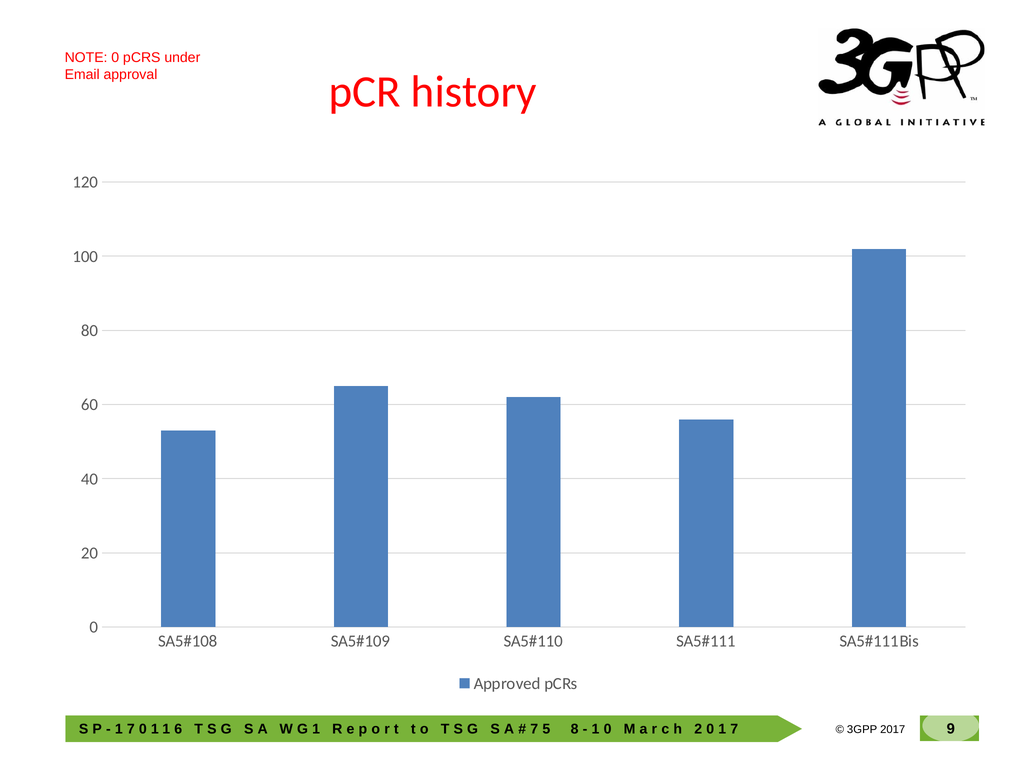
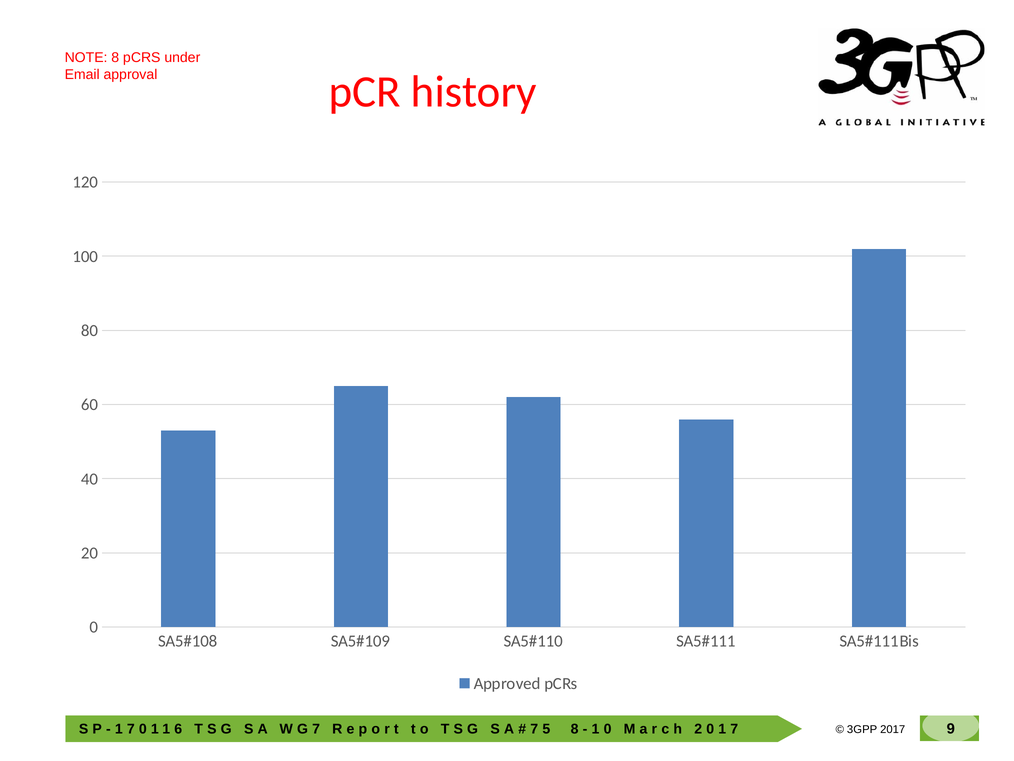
NOTE 0: 0 -> 8
1 at (316, 729): 1 -> 7
